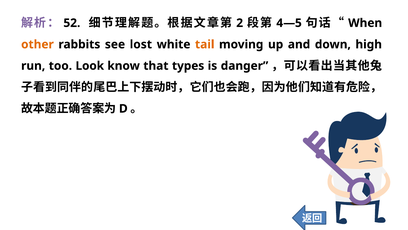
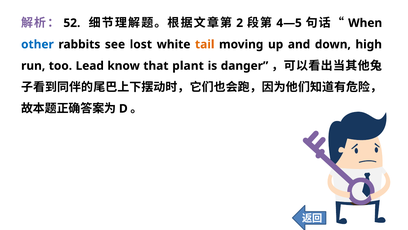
other colour: orange -> blue
Look: Look -> Lead
types: types -> plant
